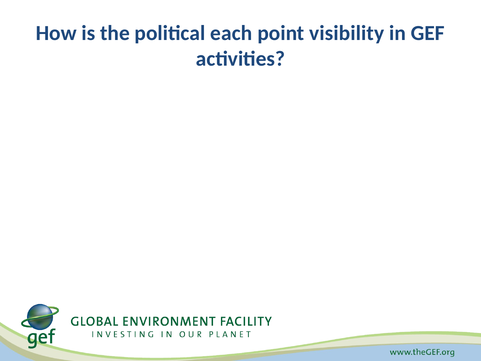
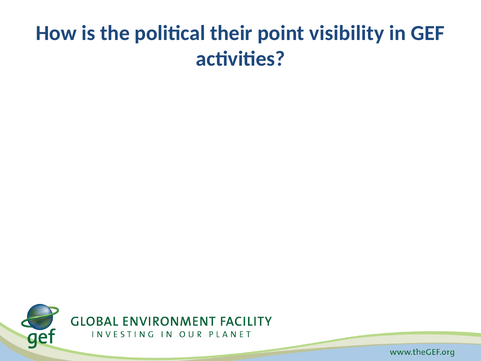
each: each -> their
